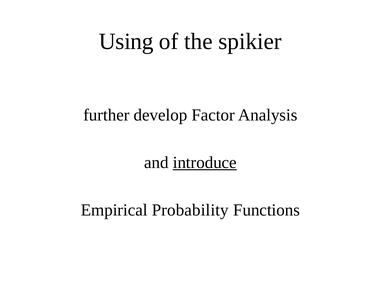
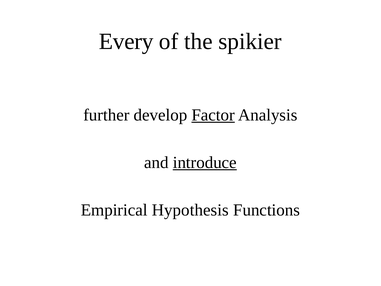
Using: Using -> Every
Factor underline: none -> present
Probability: Probability -> Hypothesis
